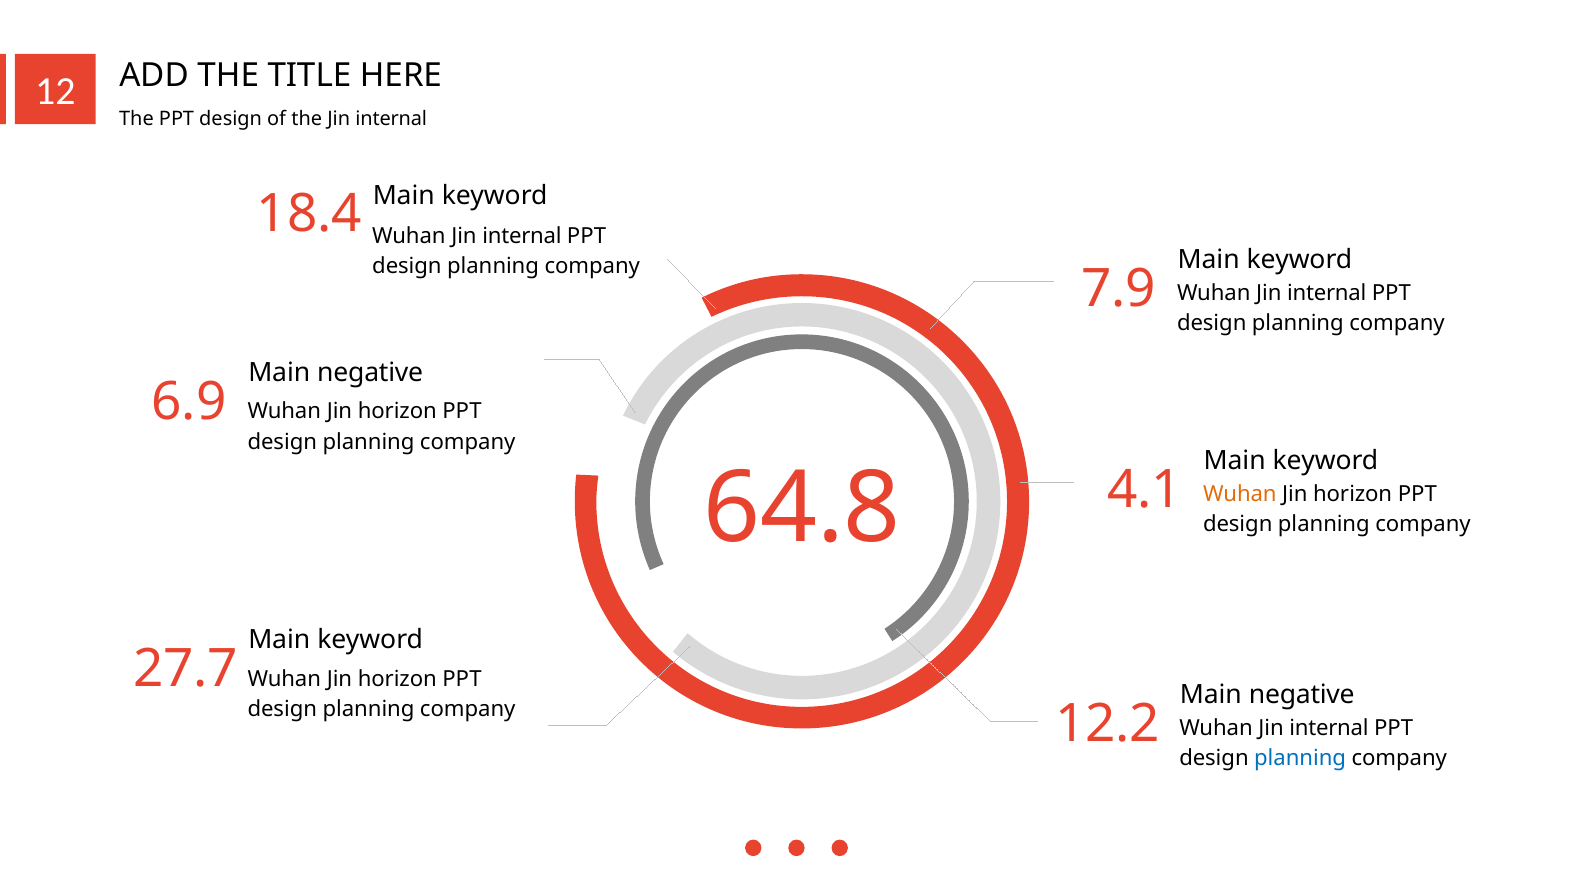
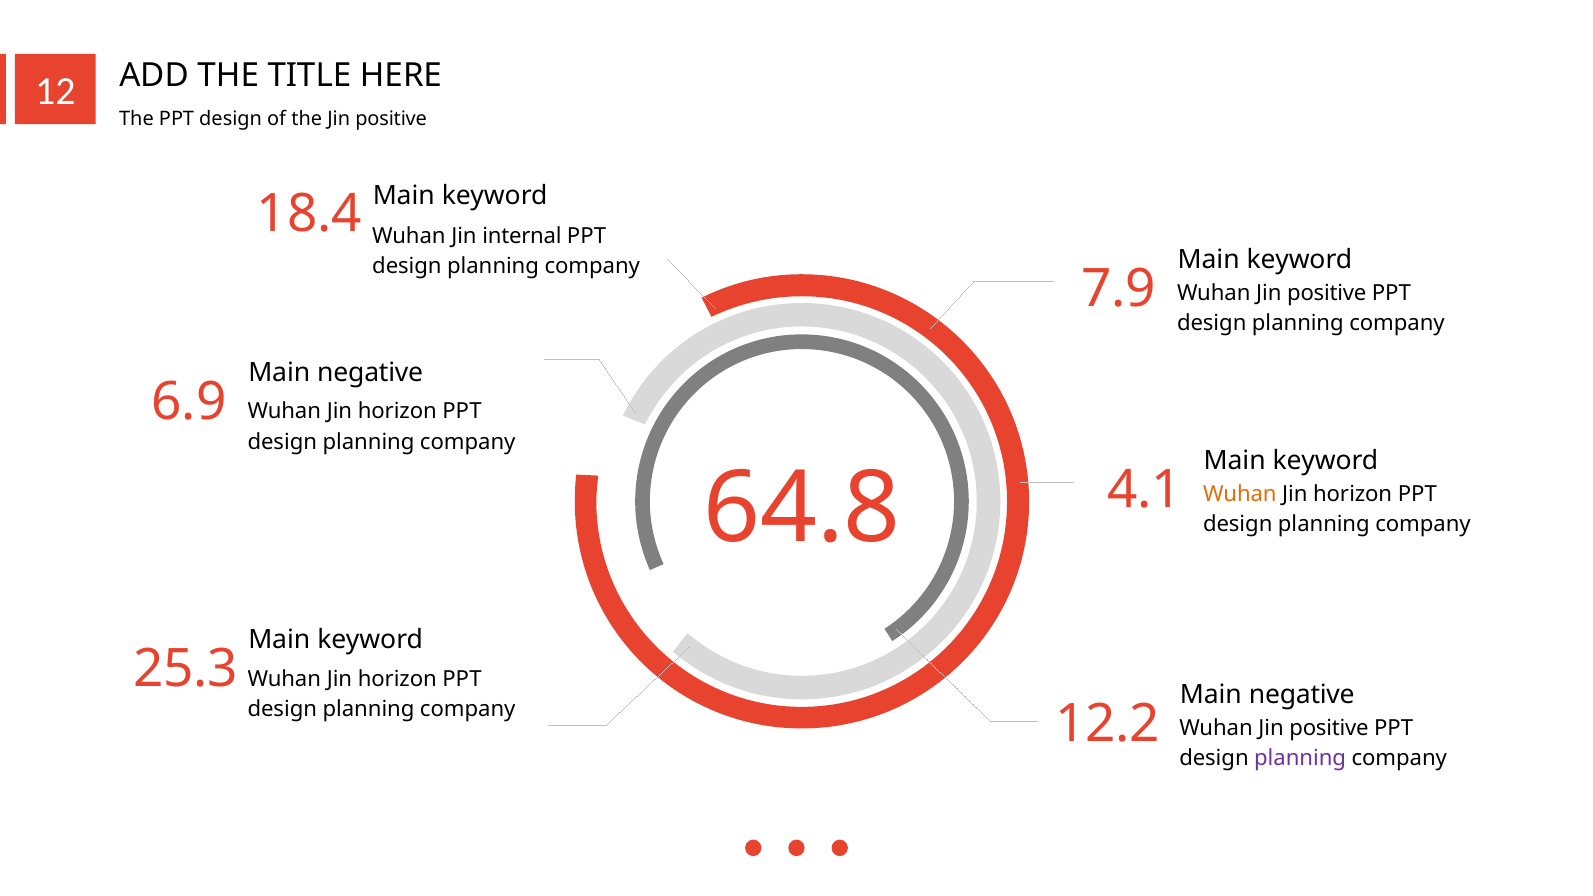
internal at (391, 119): internal -> positive
internal at (1327, 293): internal -> positive
27.7: 27.7 -> 25.3
internal at (1329, 728): internal -> positive
planning at (1300, 758) colour: blue -> purple
